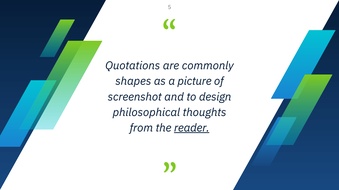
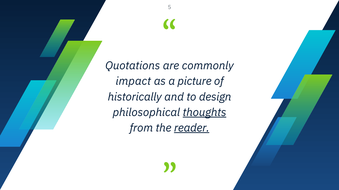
shapes: shapes -> impact
screenshot: screenshot -> historically
thoughts underline: none -> present
